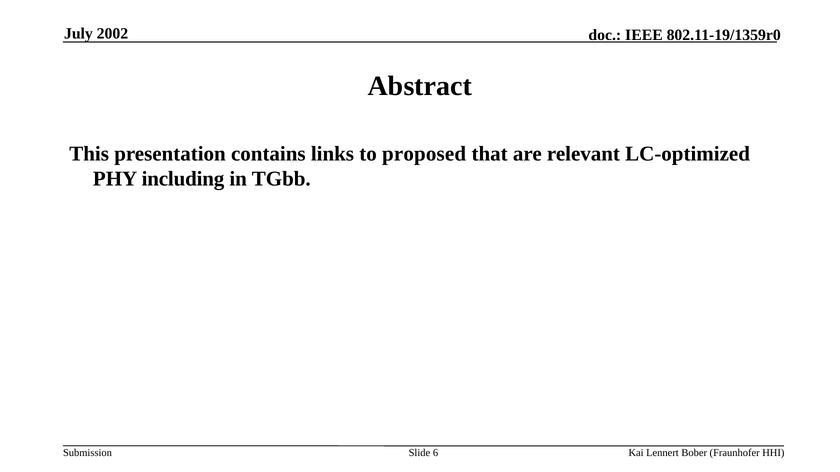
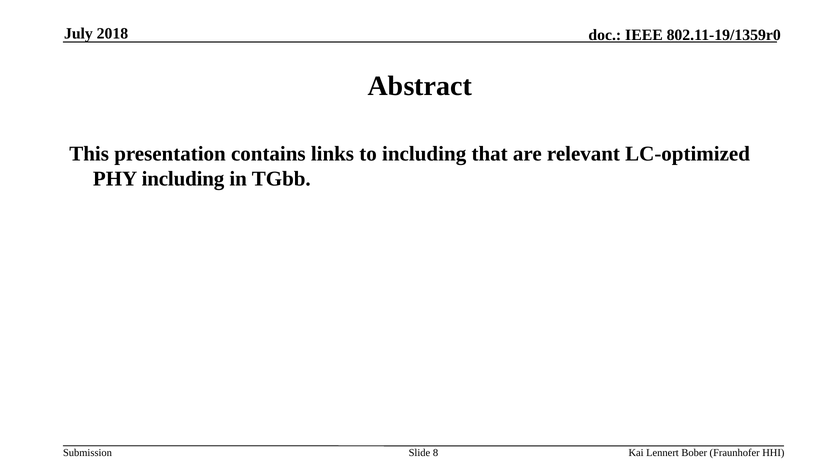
2002: 2002 -> 2018
to proposed: proposed -> including
6: 6 -> 8
